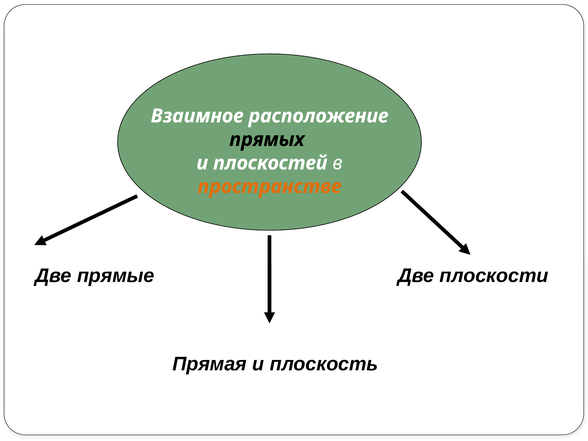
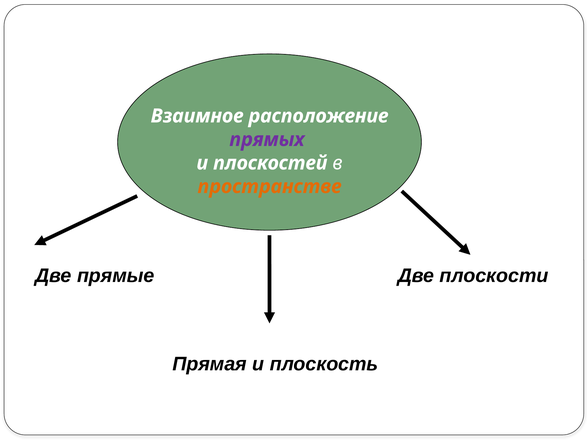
прямых colour: black -> purple
